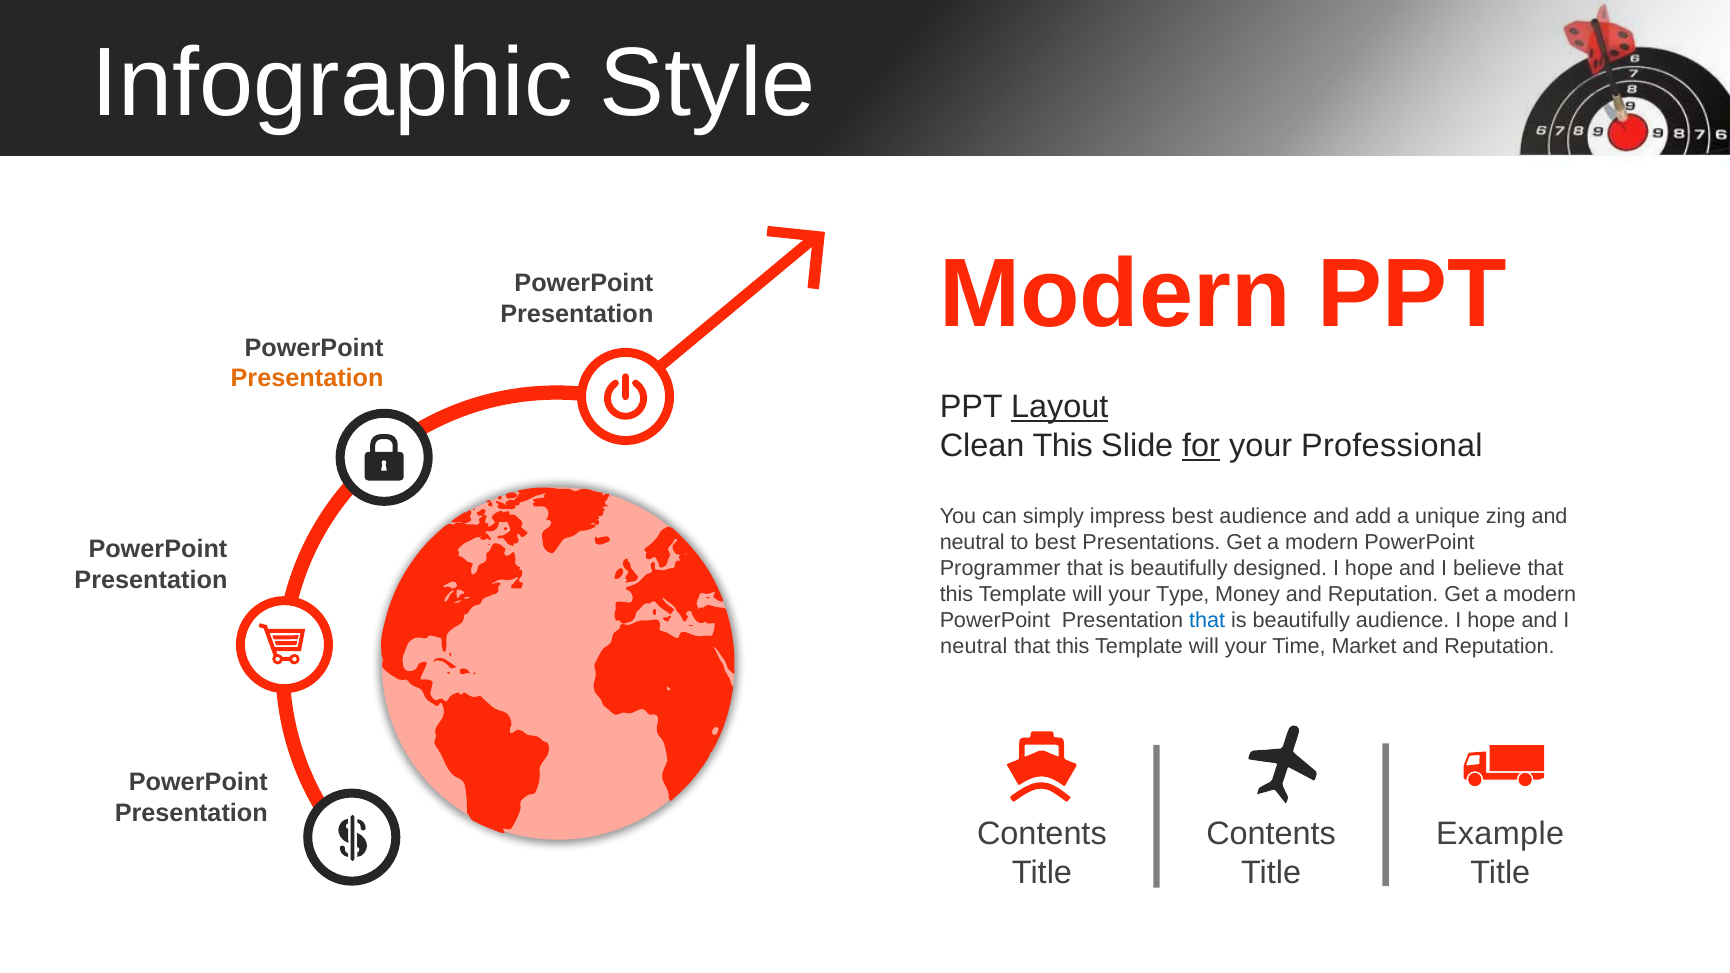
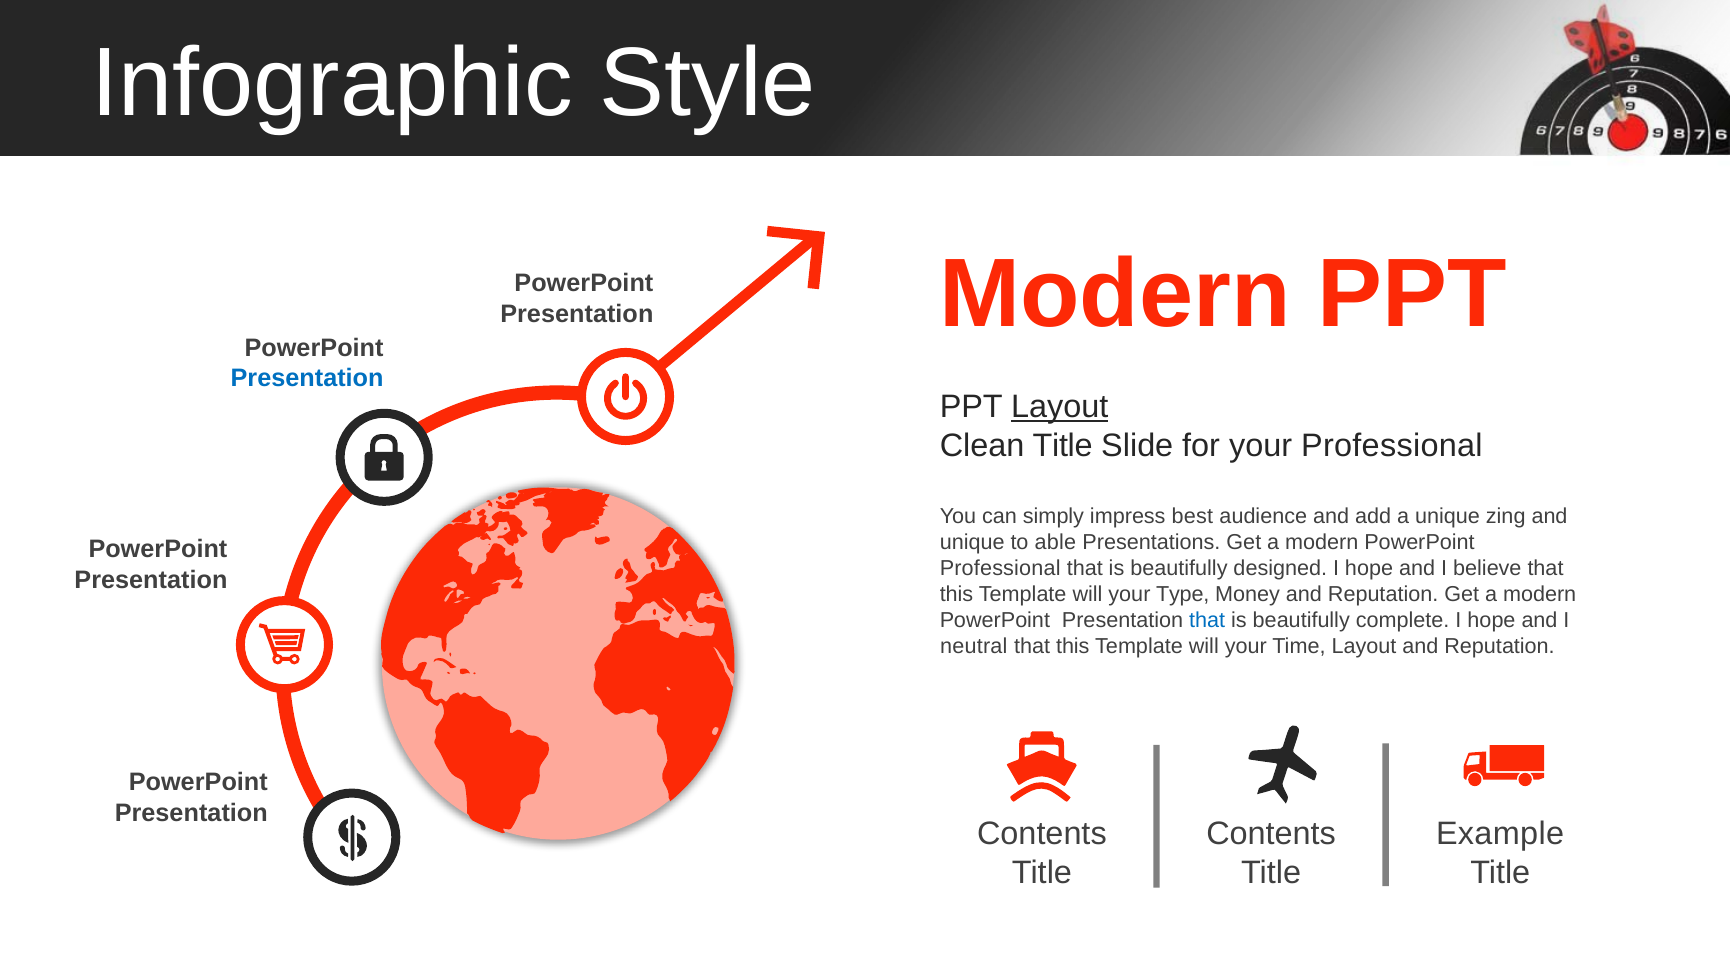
Presentation at (307, 379) colour: orange -> blue
Clean This: This -> Title
for underline: present -> none
neutral at (972, 543): neutral -> unique
to best: best -> able
Programmer at (1000, 569): Programmer -> Professional
beautifully audience: audience -> complete
Time Market: Market -> Layout
